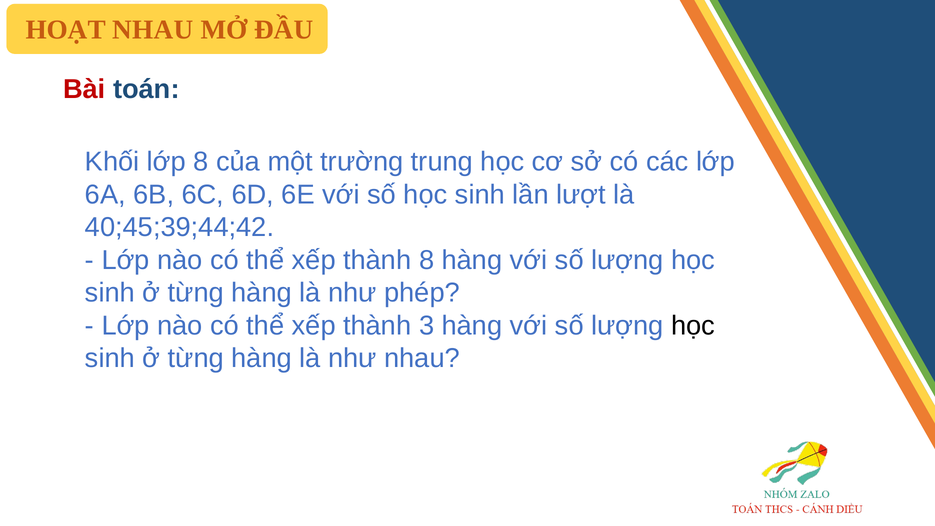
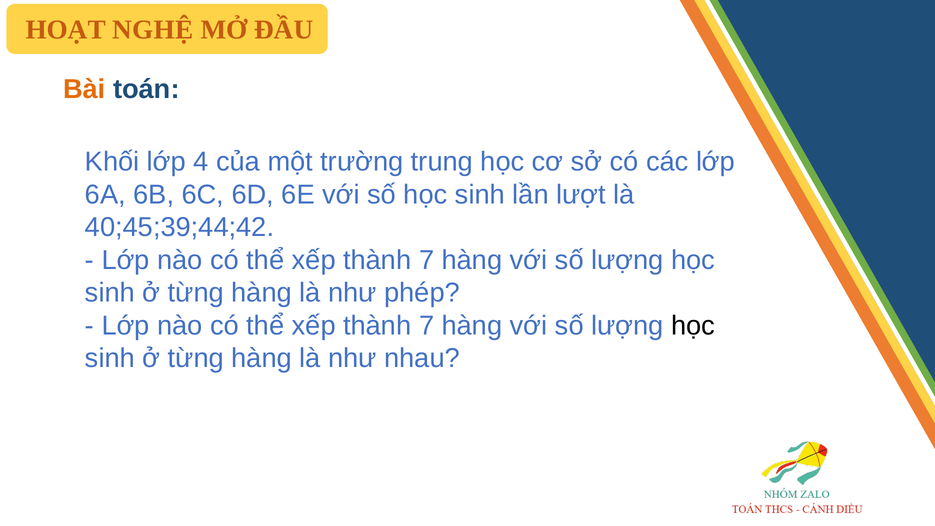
HOẠT NHAU: NHAU -> NGHỆ
Bài colour: red -> orange
lớp 8: 8 -> 4
8 at (427, 260): 8 -> 7
3 at (427, 325): 3 -> 7
